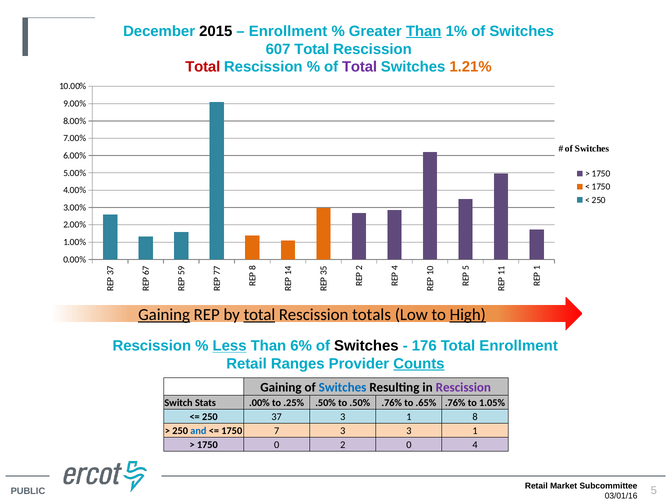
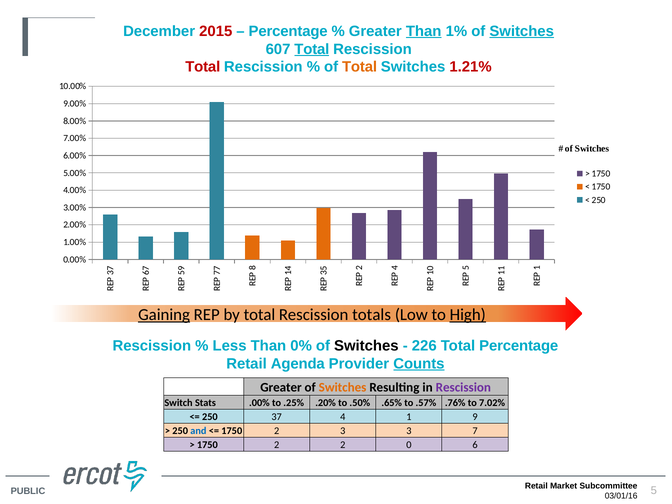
2015 colour: black -> red
Enrollment at (288, 31): Enrollment -> Percentage
Switches at (522, 31) underline: none -> present
Total at (312, 49) underline: none -> present
Total at (360, 67) colour: purple -> orange
1.21% colour: orange -> red
total at (259, 315) underline: present -> none
Less underline: present -> none
6%: 6% -> 0%
176: 176 -> 226
Total Enrollment: Enrollment -> Percentage
Ranges: Ranges -> Agenda
Gaining at (281, 387): Gaining -> Greater
Switches at (343, 387) colour: blue -> orange
.25% .50%: .50% -> .20%
.50% .76%: .76% -> .65%
.65%: .65% -> .57%
1.05%: 1.05% -> 7.02%
37 3: 3 -> 4
1 8: 8 -> 9
7 at (277, 431): 7 -> 2
3 3 1: 1 -> 7
0 at (277, 445): 0 -> 2
0 4: 4 -> 6
